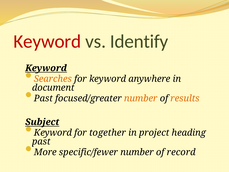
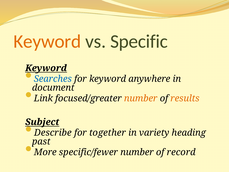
Keyword at (47, 41) colour: red -> orange
Identify: Identify -> Specific
Searches colour: orange -> blue
Past at (43, 98): Past -> Link
Keyword at (53, 133): Keyword -> Describe
project: project -> variety
